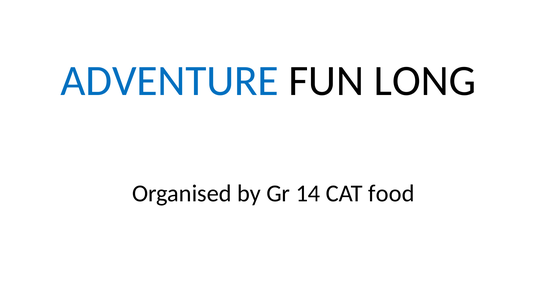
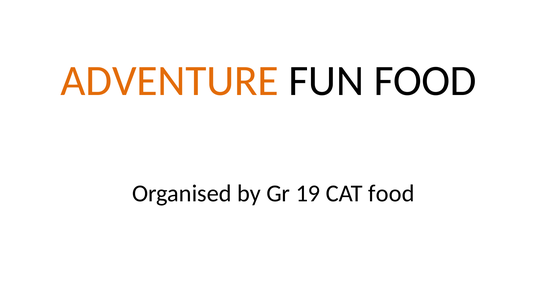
ADVENTURE colour: blue -> orange
FUN LONG: LONG -> FOOD
14: 14 -> 19
